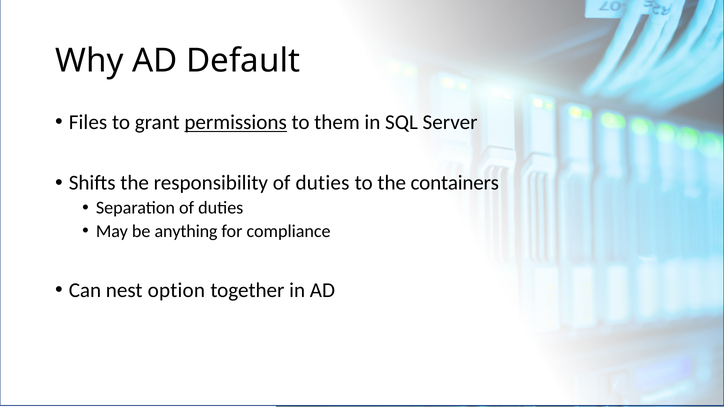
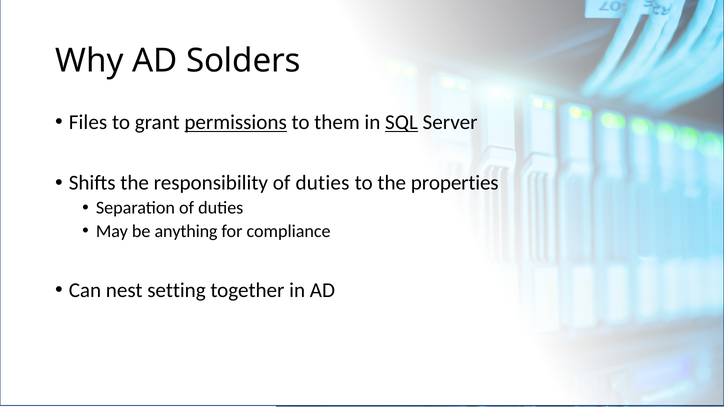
Default: Default -> Solders
SQL underline: none -> present
containers: containers -> properties
option: option -> setting
